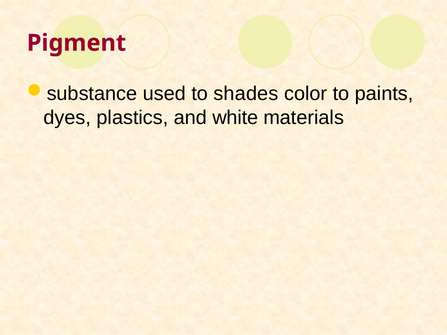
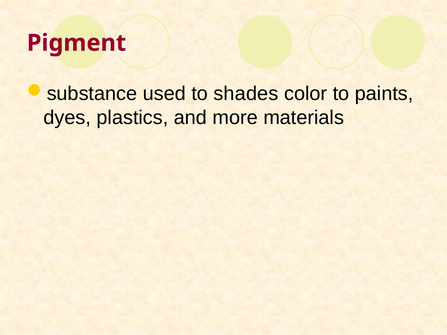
white: white -> more
